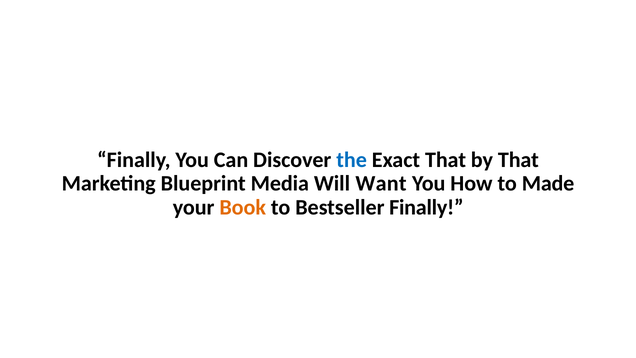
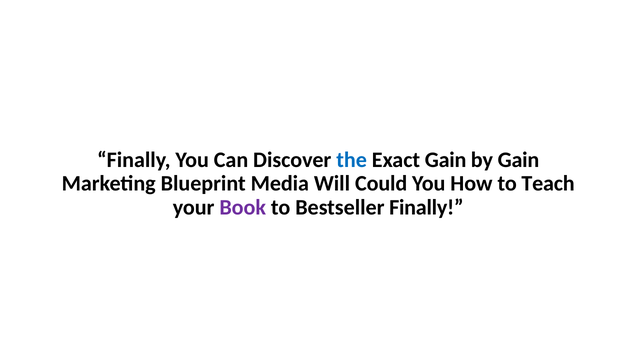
Exact That: That -> Gain
by That: That -> Gain
Want: Want -> Could
Made: Made -> Teach
Book colour: orange -> purple
